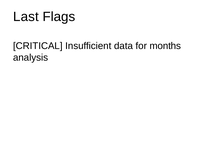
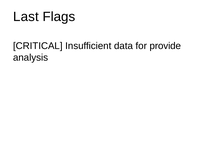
months: months -> provide
